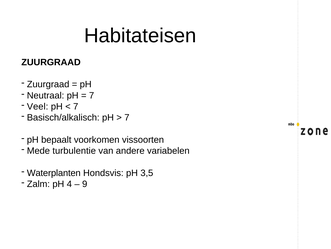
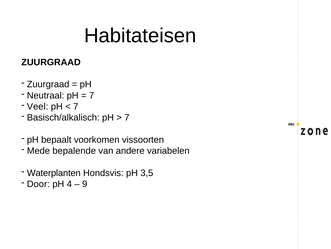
turbulentie: turbulentie -> bepalende
Zalm: Zalm -> Door
